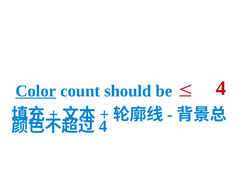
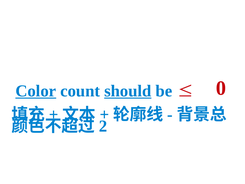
should underline: none -> present
4 at (221, 88): 4 -> 0
4 at (103, 126): 4 -> 2
